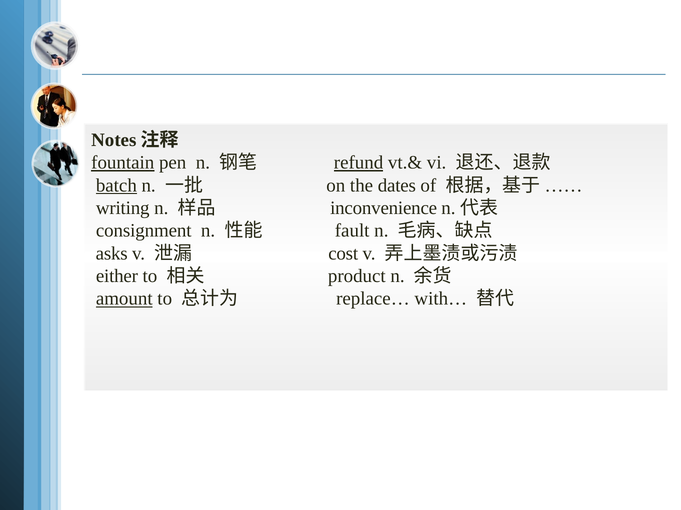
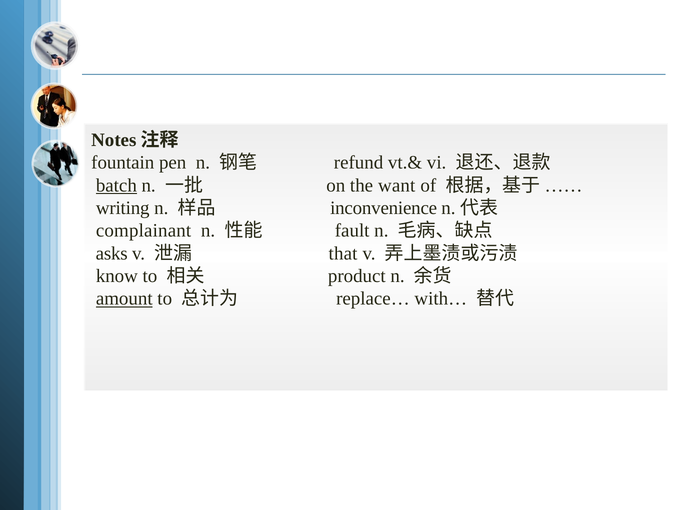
fountain underline: present -> none
refund underline: present -> none
dates: dates -> want
consignment: consignment -> complainant
cost: cost -> that
either: either -> know
